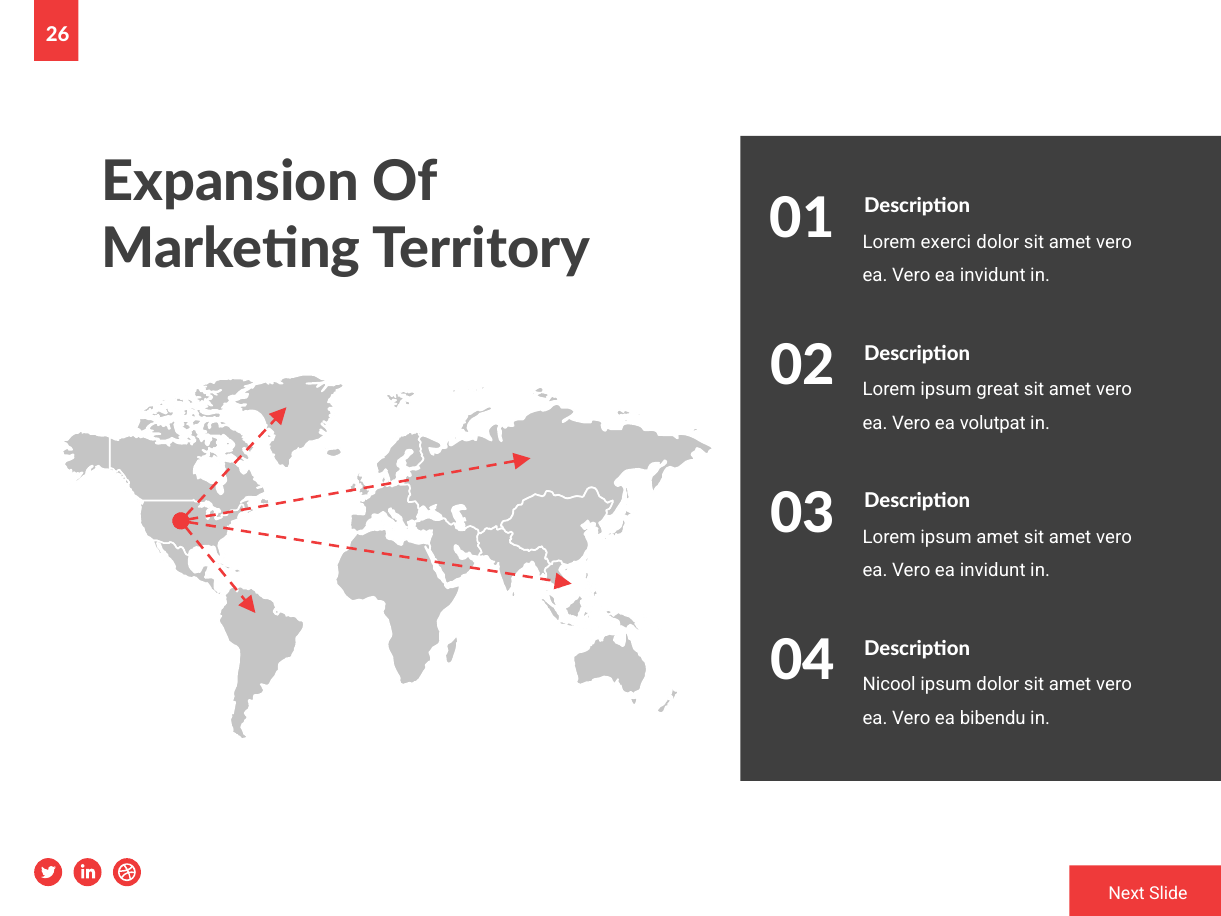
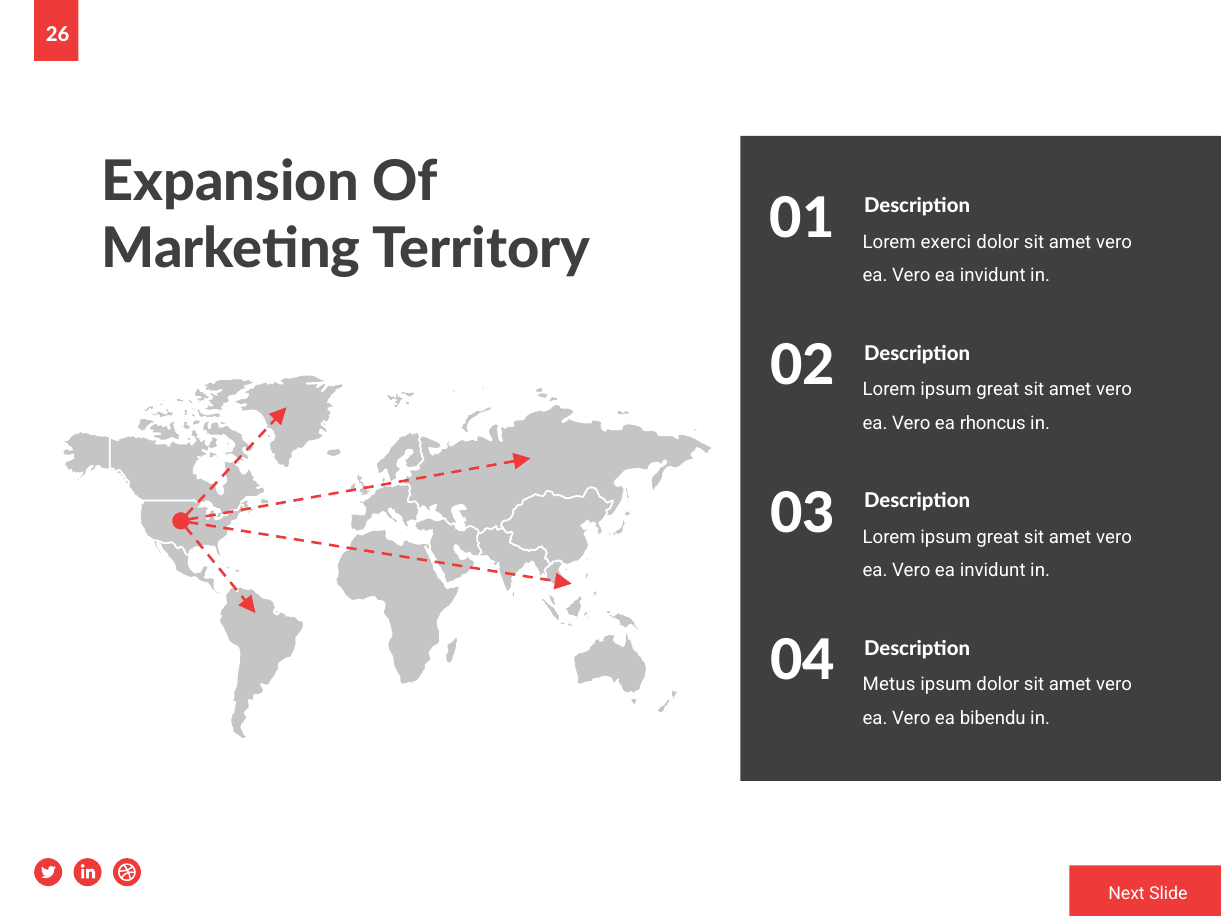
volutpat: volutpat -> rhoncus
amet at (998, 537): amet -> great
Nicool: Nicool -> Metus
